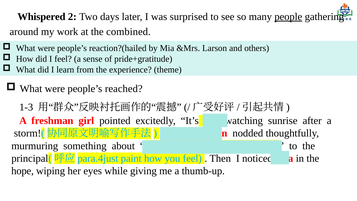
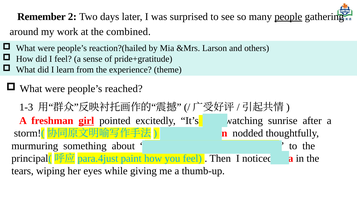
Whispered: Whispered -> Remember
girl underline: none -> present
hope: hope -> tears
